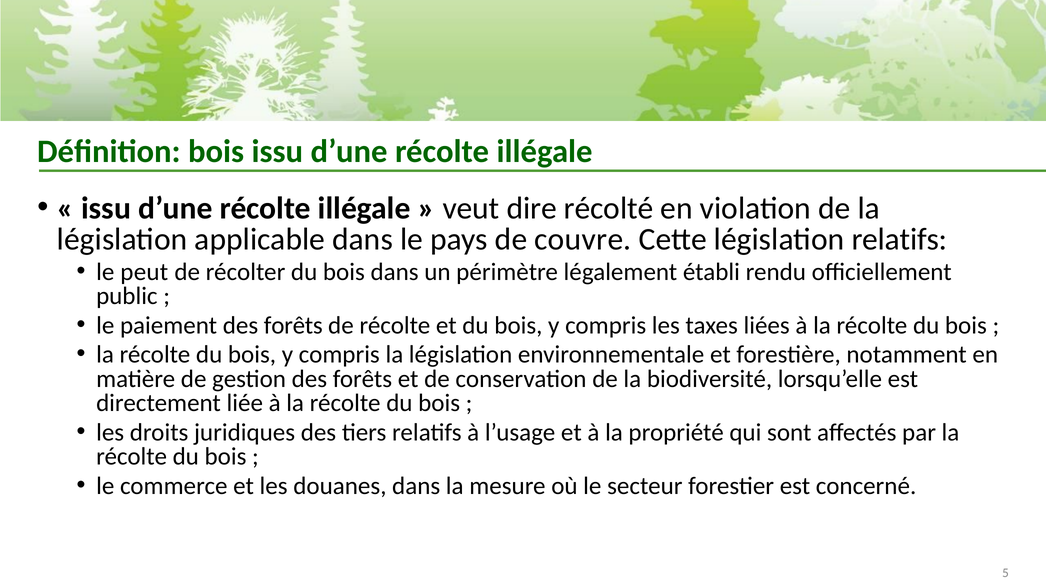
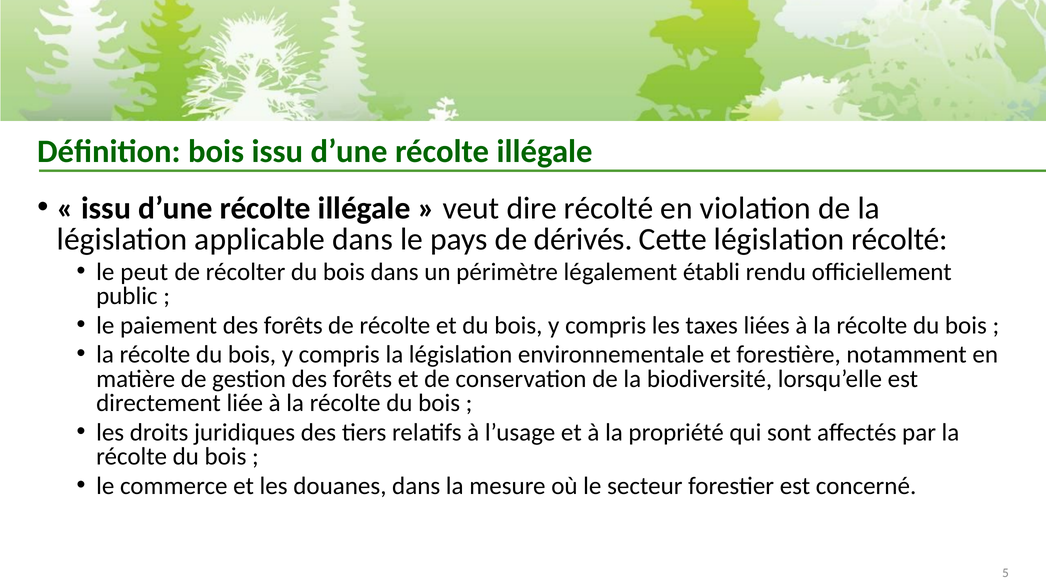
couvre: couvre -> dérivés
législation relatifs: relatifs -> récolté
